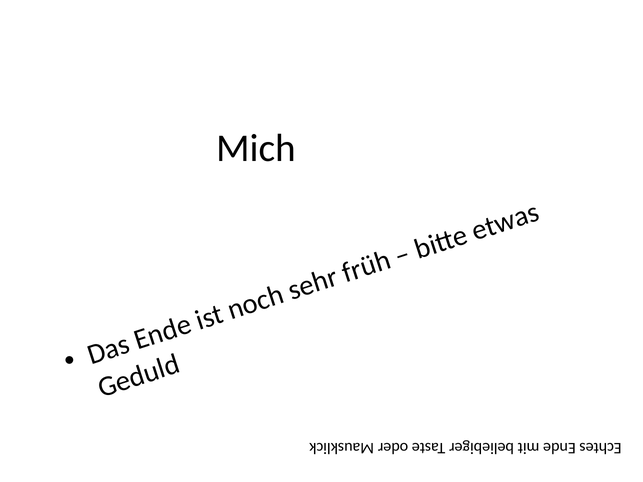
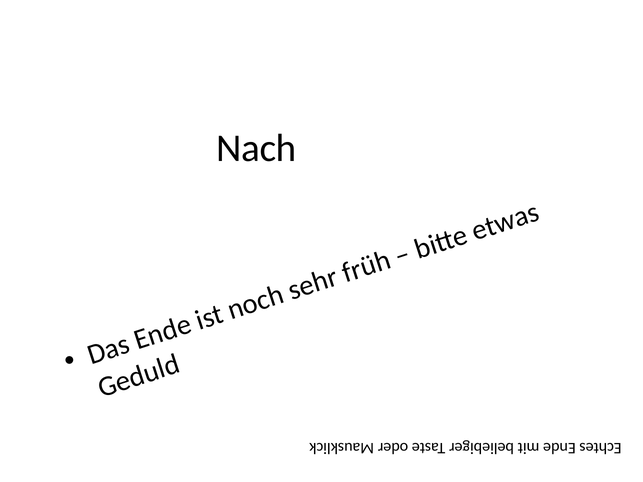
Mich: Mich -> Nach
